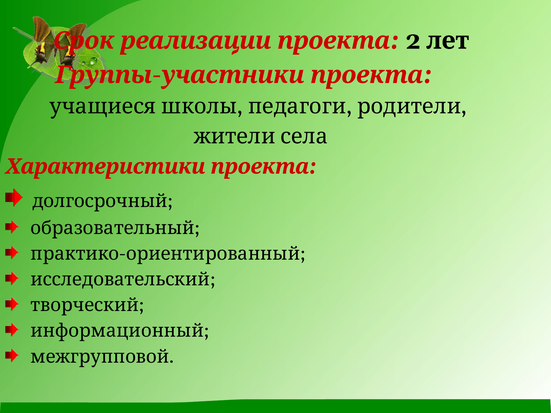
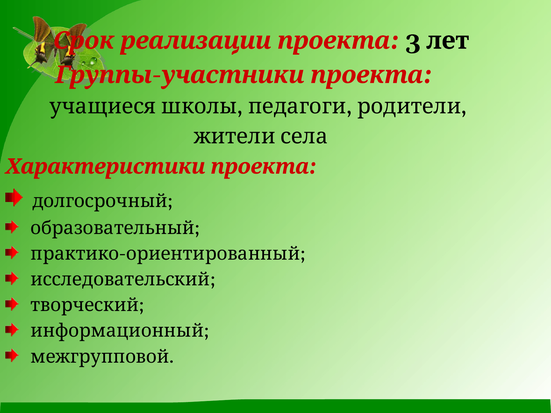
2: 2 -> 3
